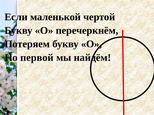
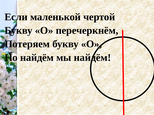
Но первой: первой -> найдём
